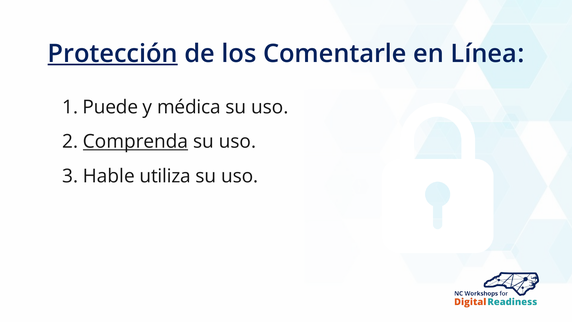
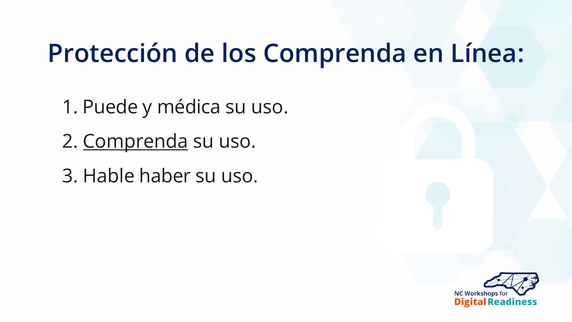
Protección underline: present -> none
los Comentarle: Comentarle -> Comprenda
utiliza: utiliza -> haber
